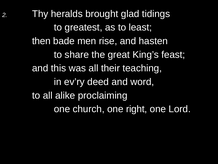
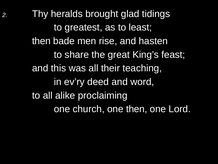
one right: right -> then
